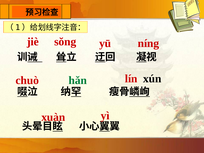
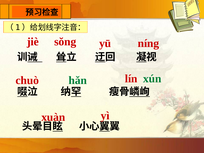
xún colour: black -> green
